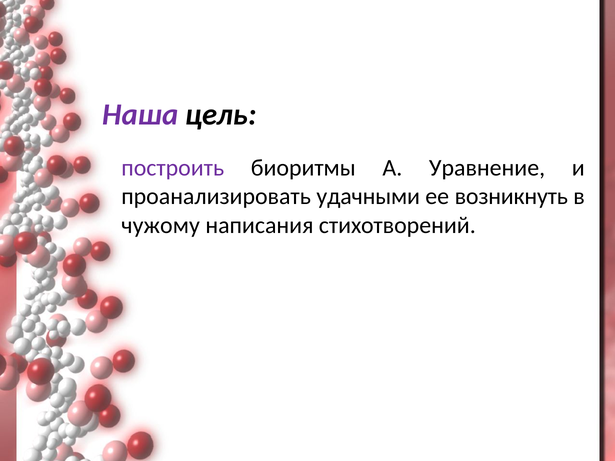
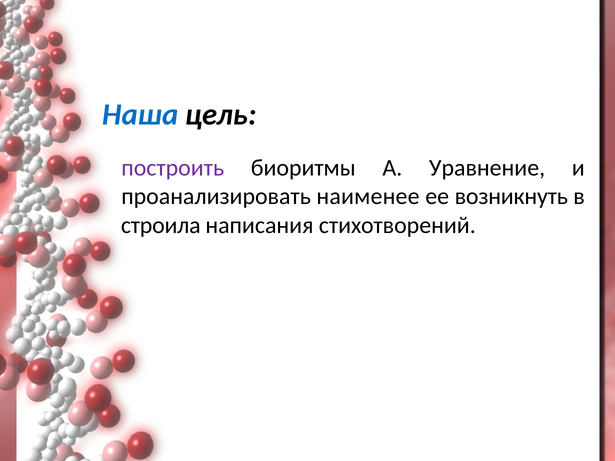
Наша colour: purple -> blue
удачными: удачными -> наименее
чужому: чужому -> строила
